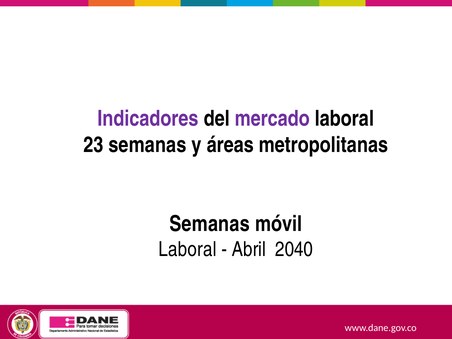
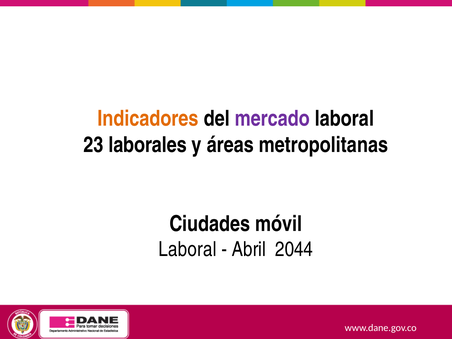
Indicadores colour: purple -> orange
23 semanas: semanas -> laborales
Semanas at (210, 224): Semanas -> Ciudades
2040: 2040 -> 2044
